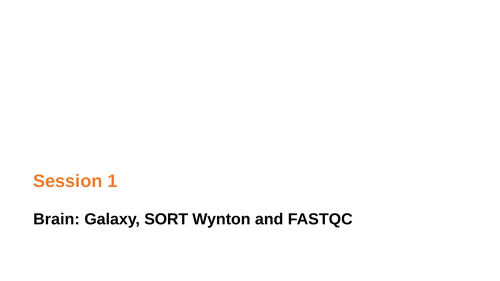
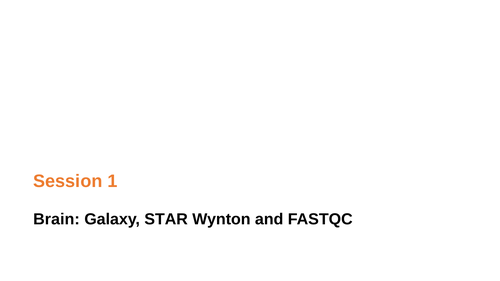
SORT: SORT -> STAR
